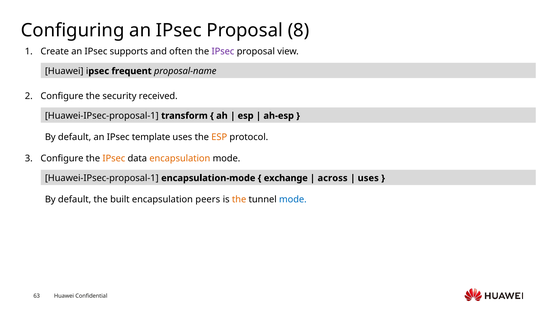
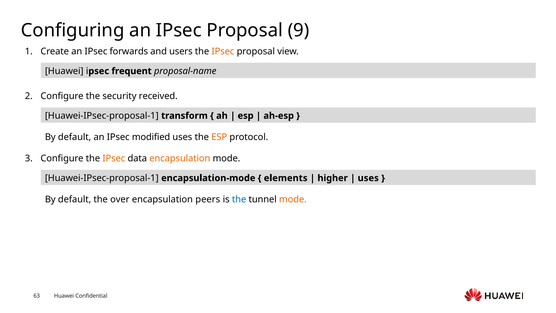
8: 8 -> 9
supports: supports -> forwards
often: often -> users
IPsec at (223, 51) colour: purple -> orange
template: template -> modified
exchange: exchange -> elements
across: across -> higher
built: built -> over
the at (239, 199) colour: orange -> blue
mode at (293, 199) colour: blue -> orange
